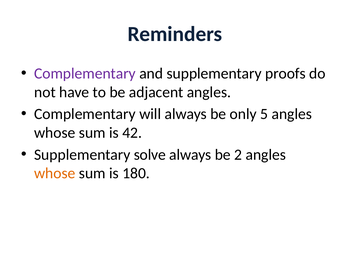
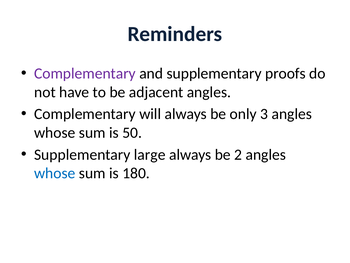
5: 5 -> 3
42: 42 -> 50
solve: solve -> large
whose at (55, 173) colour: orange -> blue
